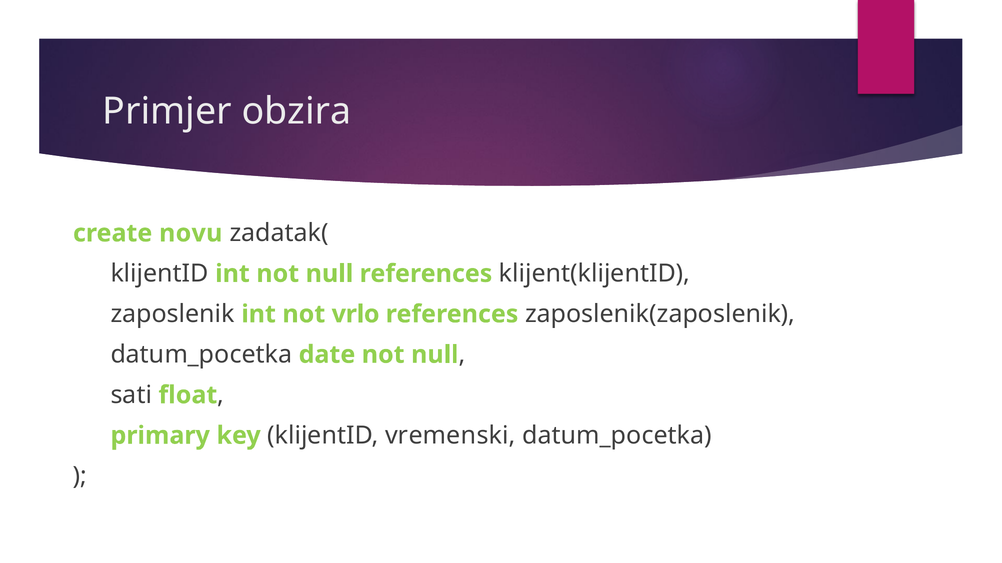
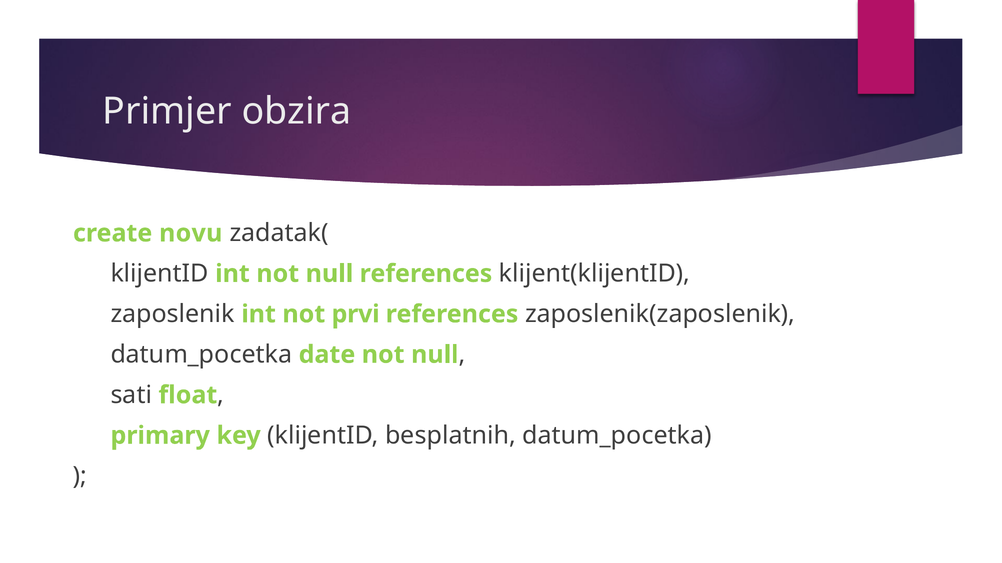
vrlo: vrlo -> prvi
vremenski: vremenski -> besplatnih
